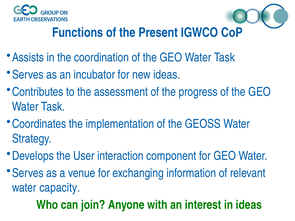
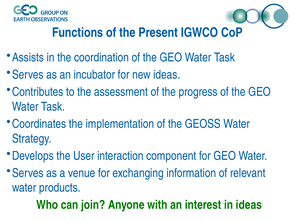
capacity: capacity -> products
